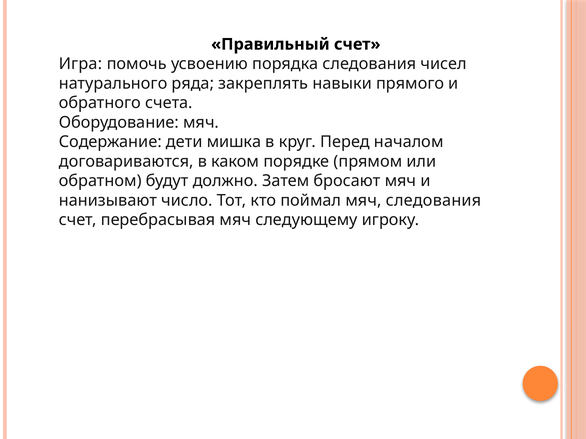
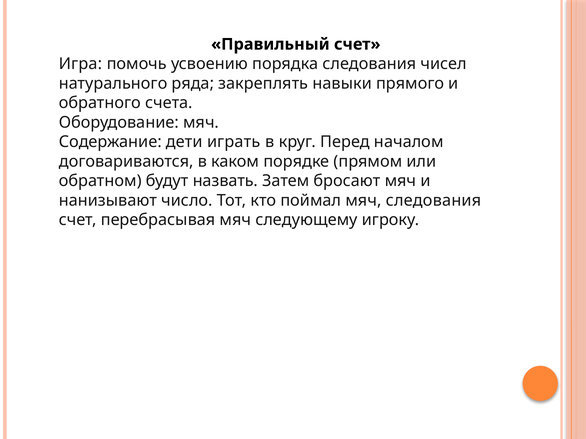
мишка: мишка -> играть
должно: должно -> назвать
